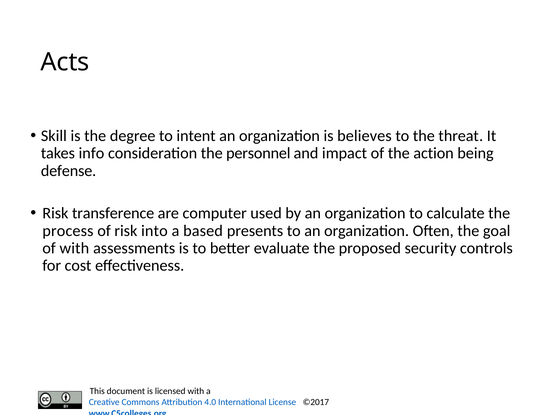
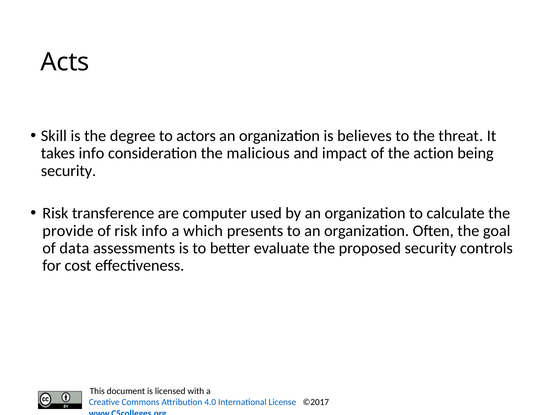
intent: intent -> actors
personnel: personnel -> malicious
defense at (69, 171): defense -> security
process: process -> provide
risk into: into -> info
based: based -> which
of with: with -> data
